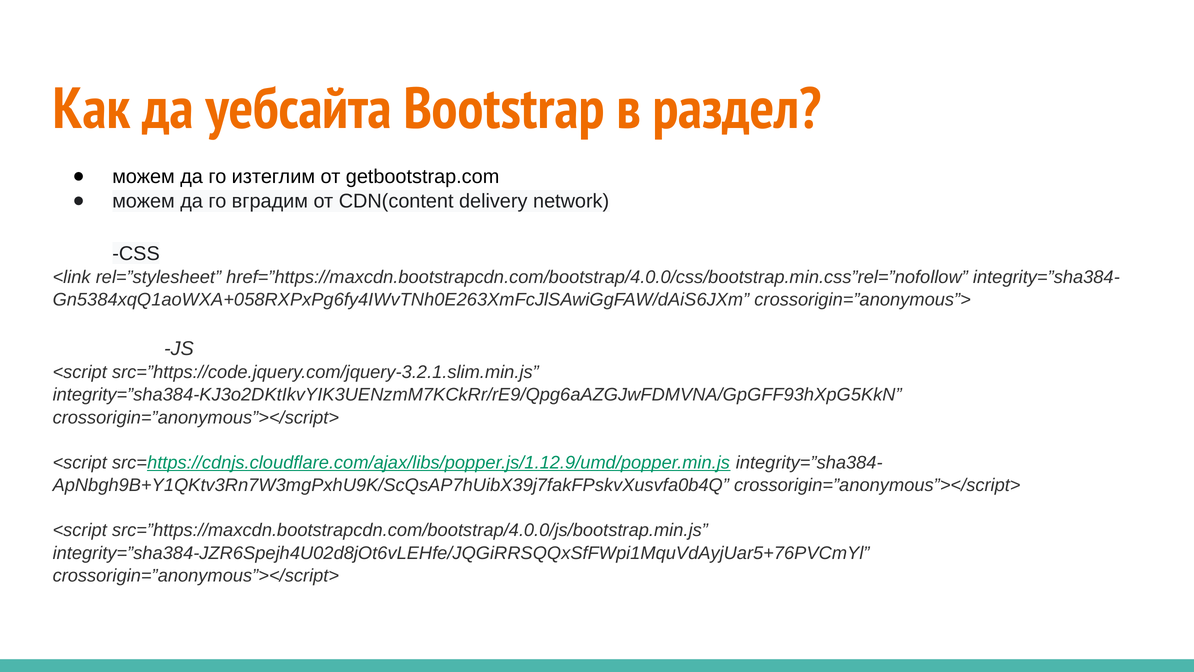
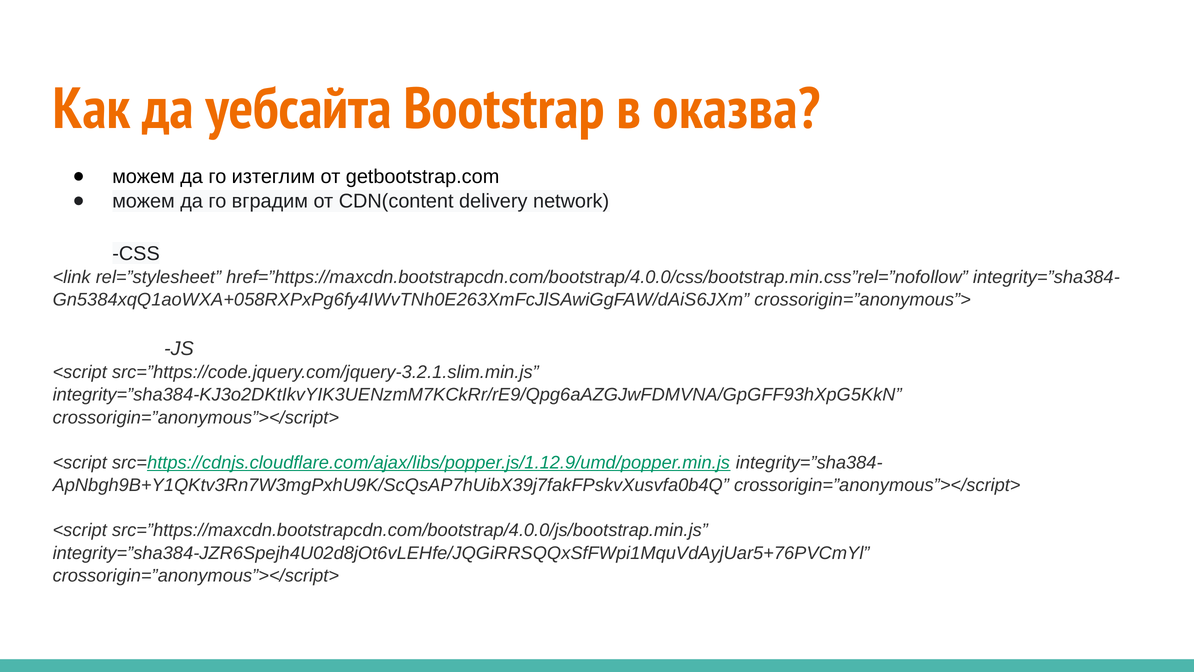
раздел: раздел -> оказва
